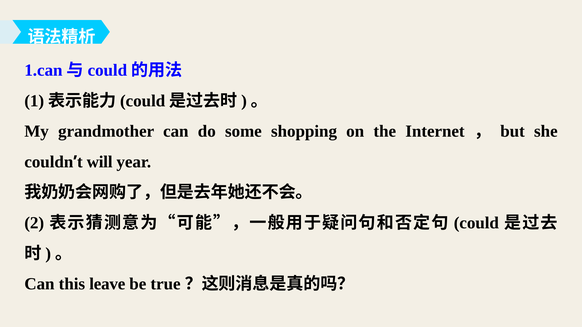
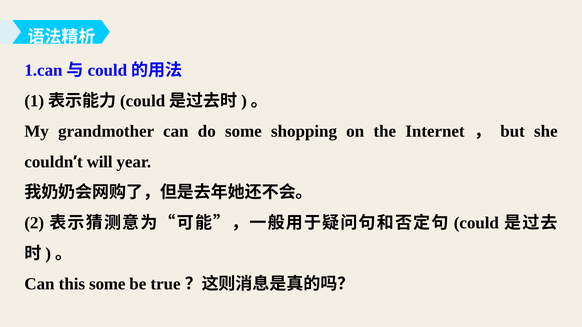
this leave: leave -> some
